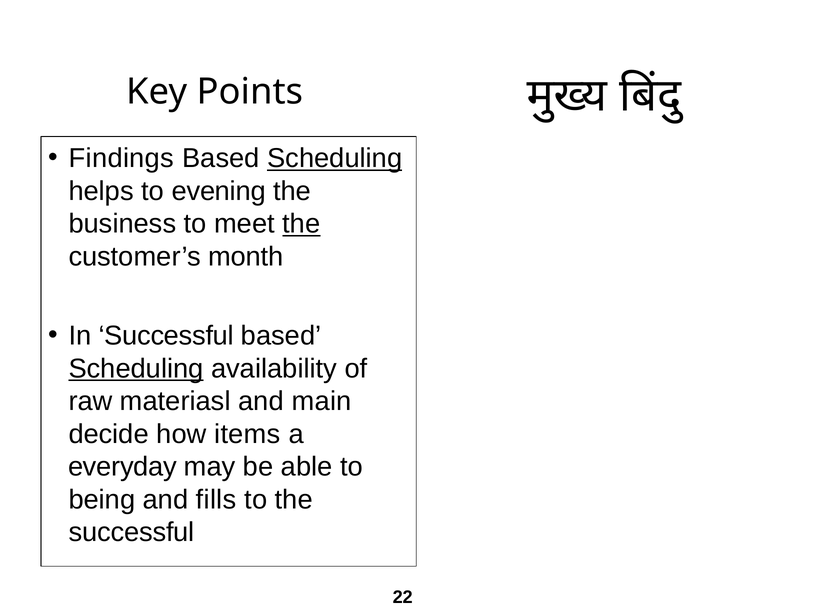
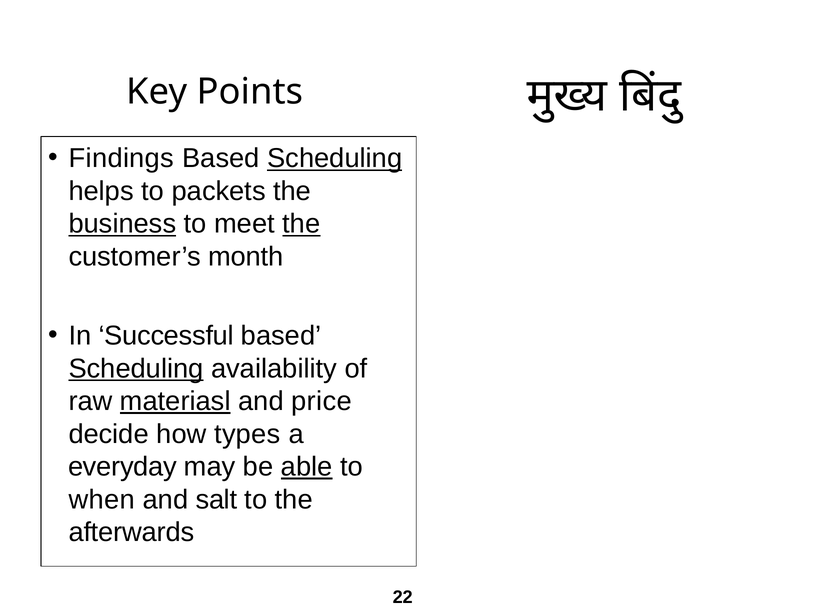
evening: evening -> packets
business underline: none -> present
materiasl underline: none -> present
main: main -> price
items: items -> types
able underline: none -> present
being: being -> when
fills: fills -> salt
successful at (132, 533): successful -> afterwards
